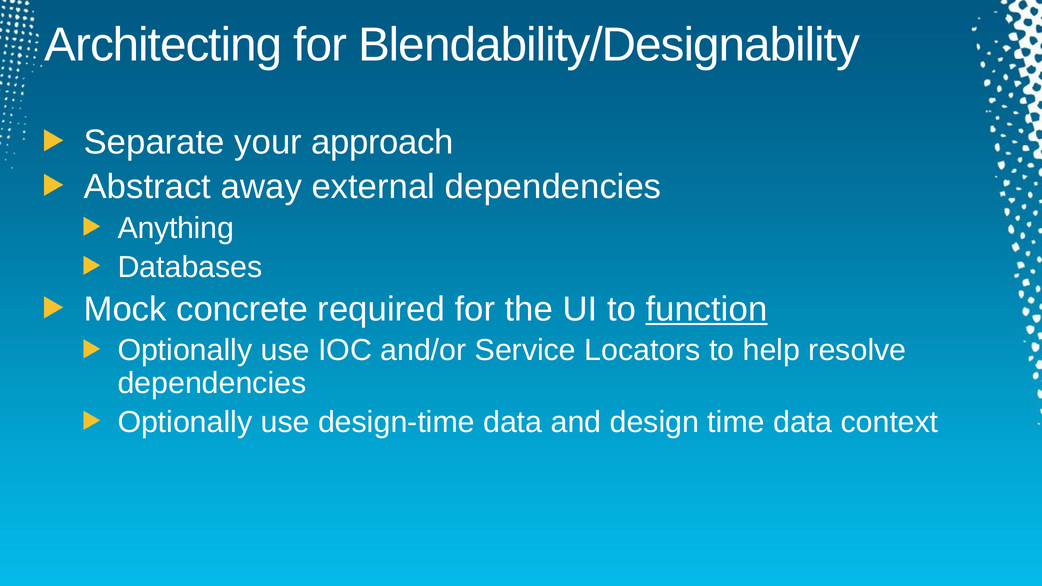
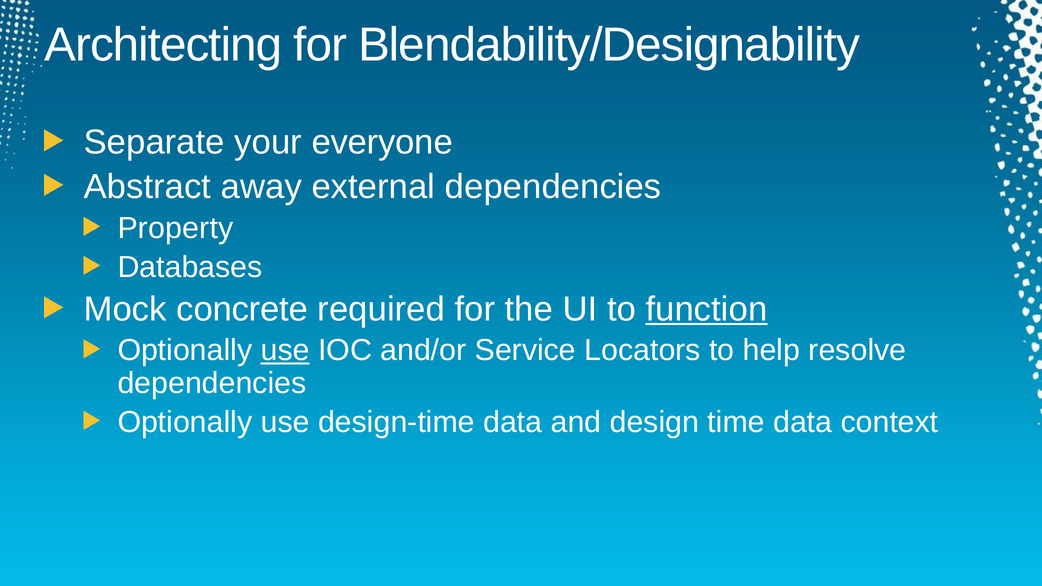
approach: approach -> everyone
Anything: Anything -> Property
use at (285, 351) underline: none -> present
